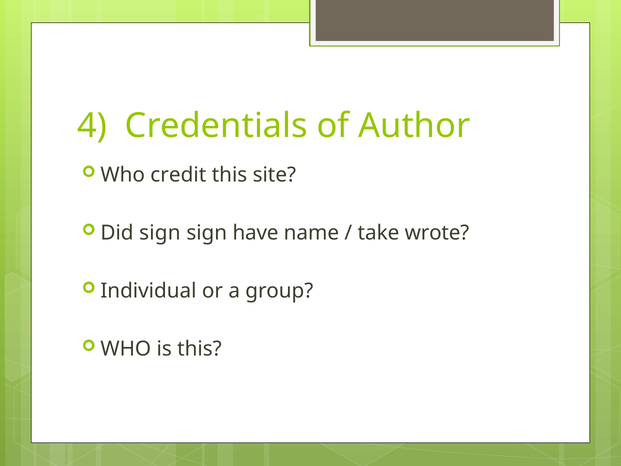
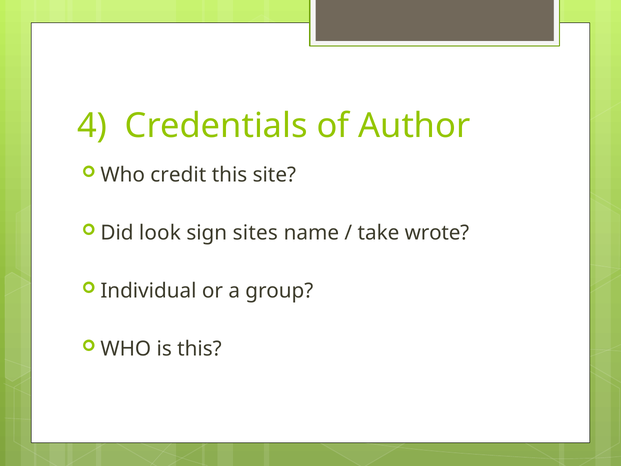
Did sign: sign -> look
have: have -> sites
